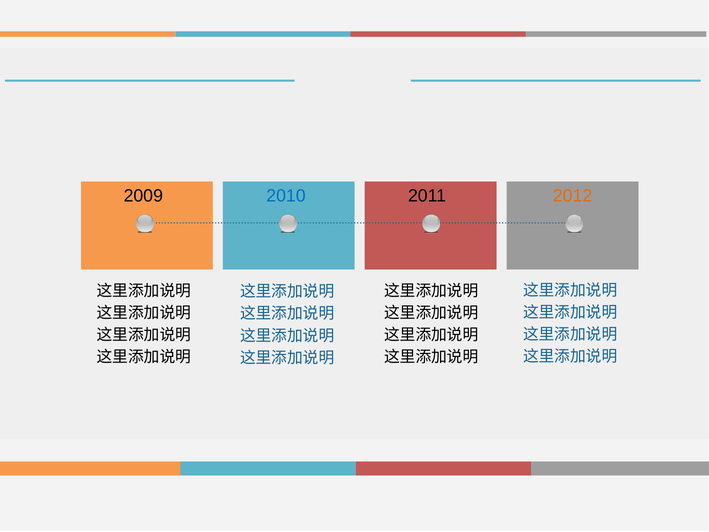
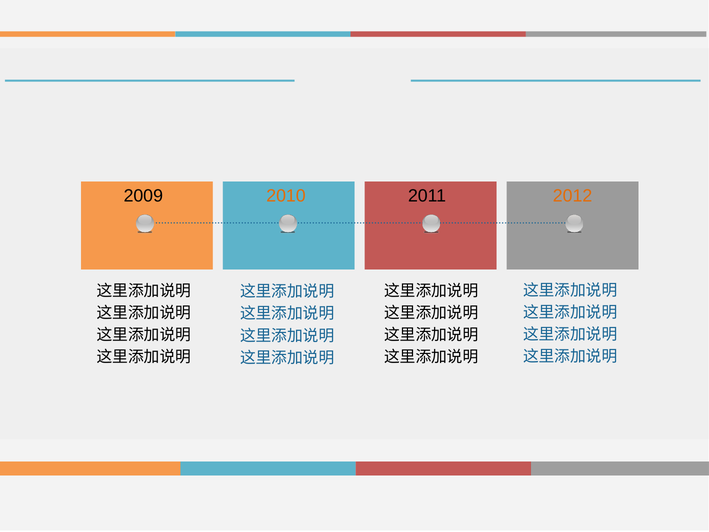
2010 colour: blue -> orange
